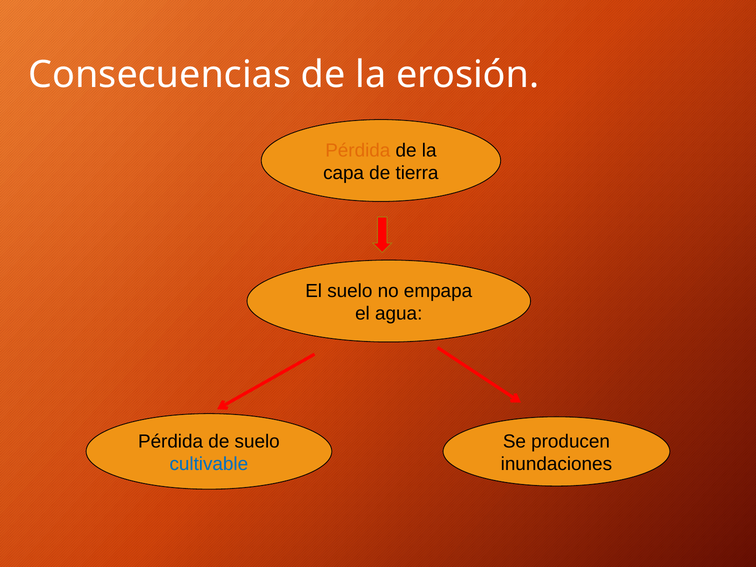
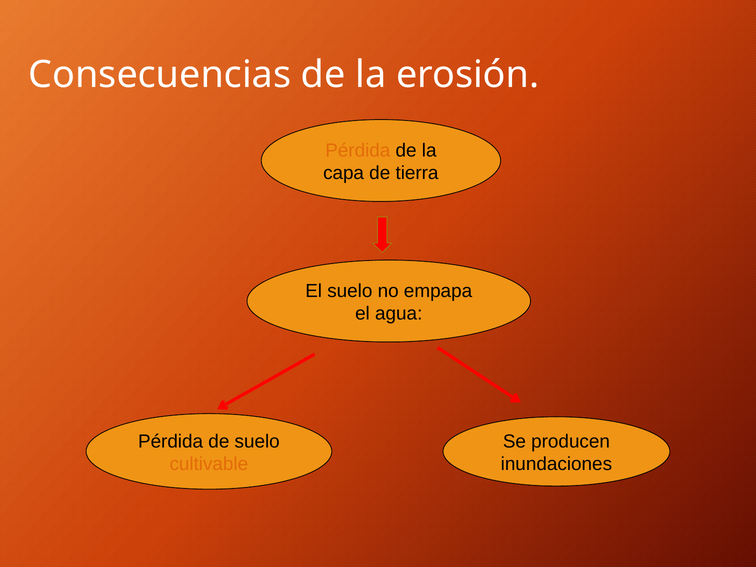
cultivable colour: blue -> orange
